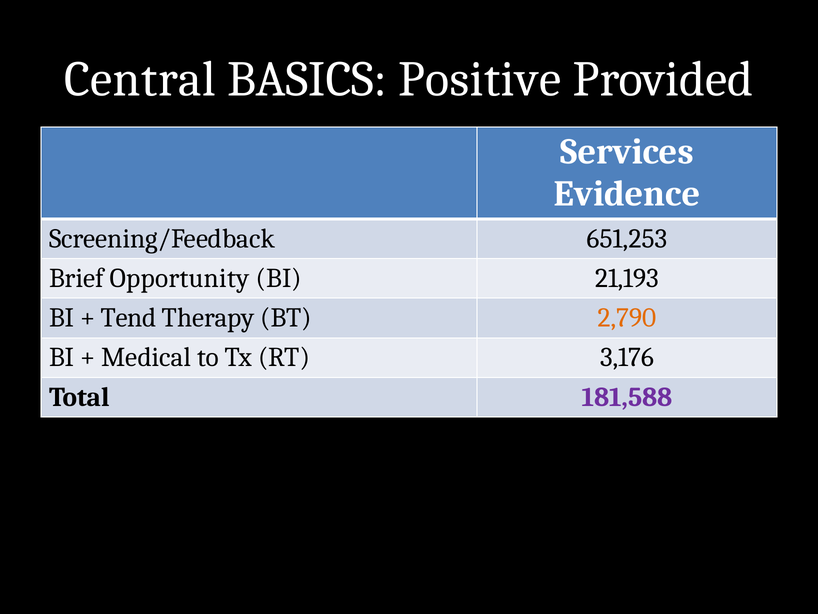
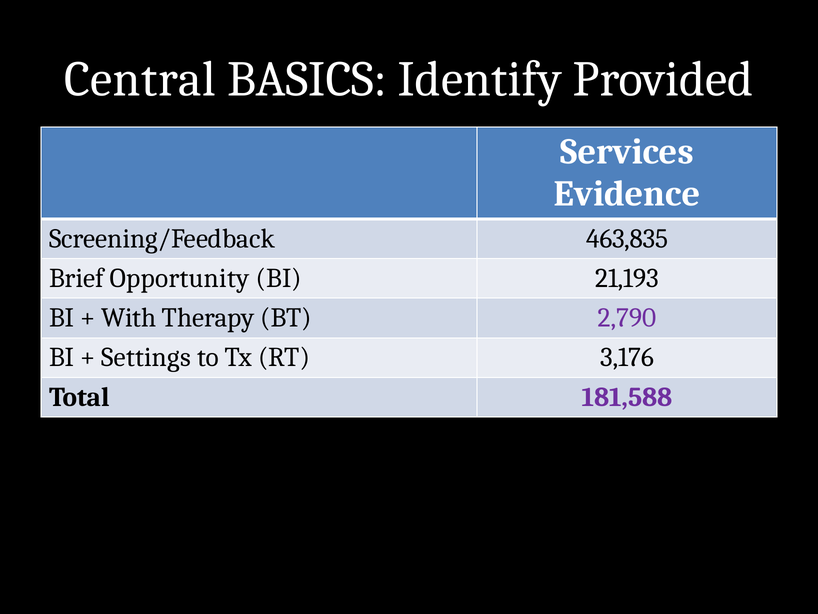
Positive: Positive -> Identify
651,253: 651,253 -> 463,835
Tend: Tend -> With
2,790 colour: orange -> purple
Medical: Medical -> Settings
